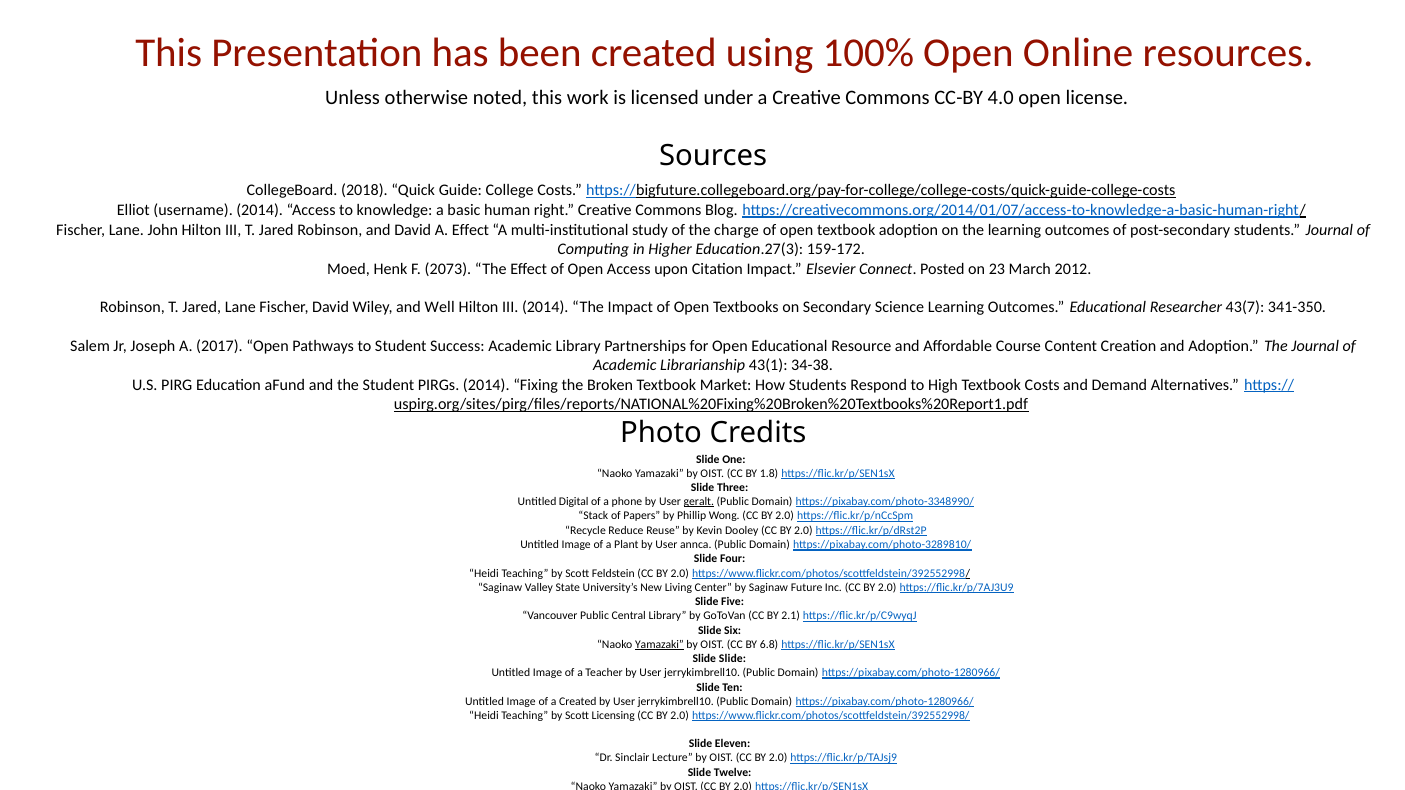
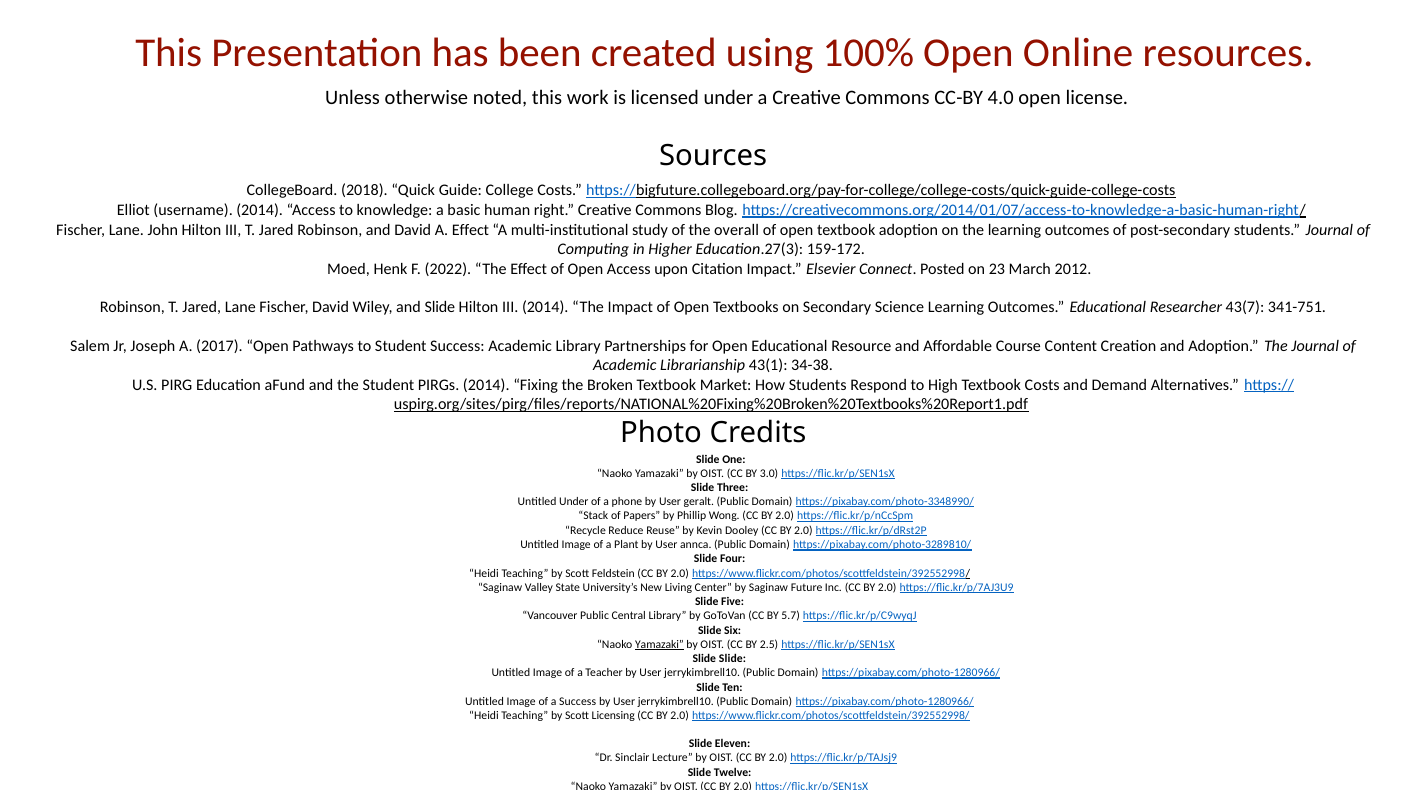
charge: charge -> overall
2073: 2073 -> 2022
and Well: Well -> Slide
341-350: 341-350 -> 341-751
1.8: 1.8 -> 3.0
Untitled Digital: Digital -> Under
geralt underline: present -> none
2.1: 2.1 -> 5.7
6.8: 6.8 -> 2.5
a Created: Created -> Success
